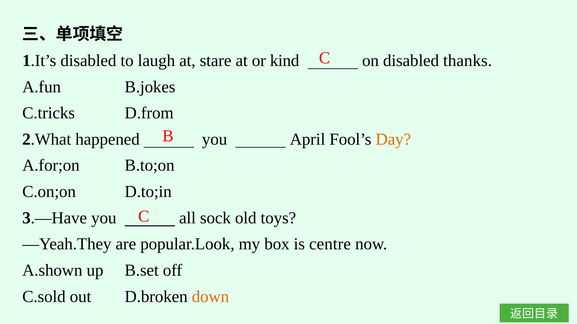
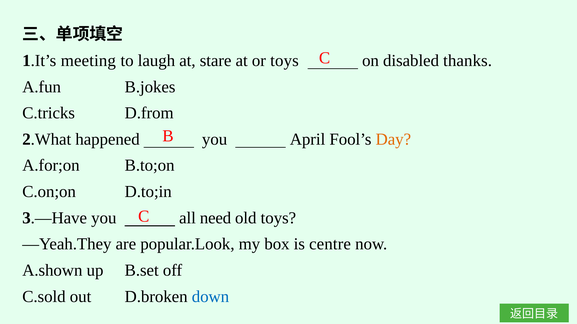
1.It’s disabled: disabled -> meeting
or kind: kind -> toys
sock: sock -> need
down colour: orange -> blue
